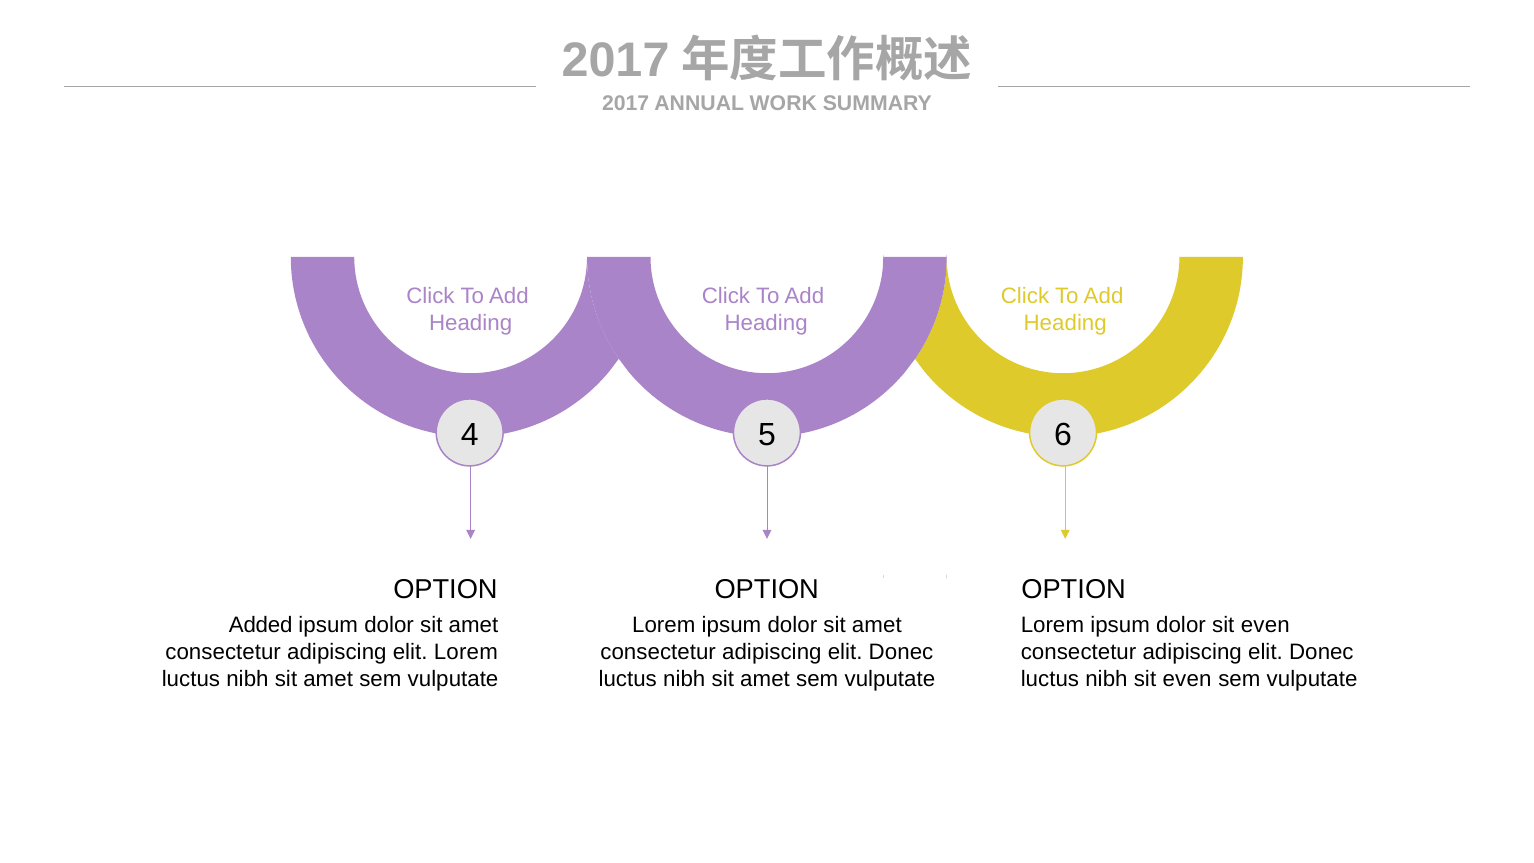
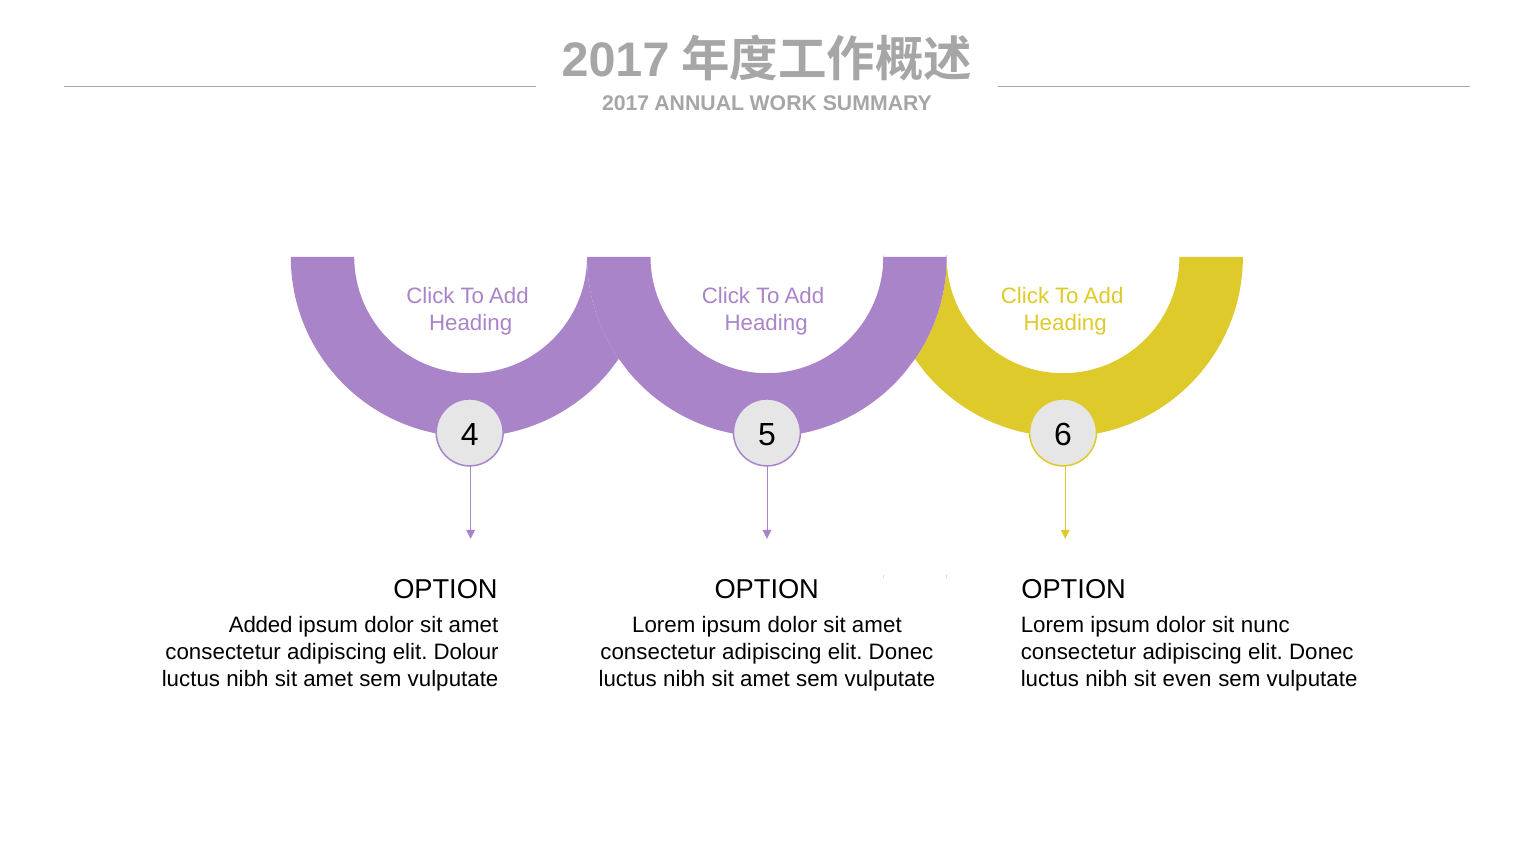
dolor sit even: even -> nunc
elit Lorem: Lorem -> Dolour
